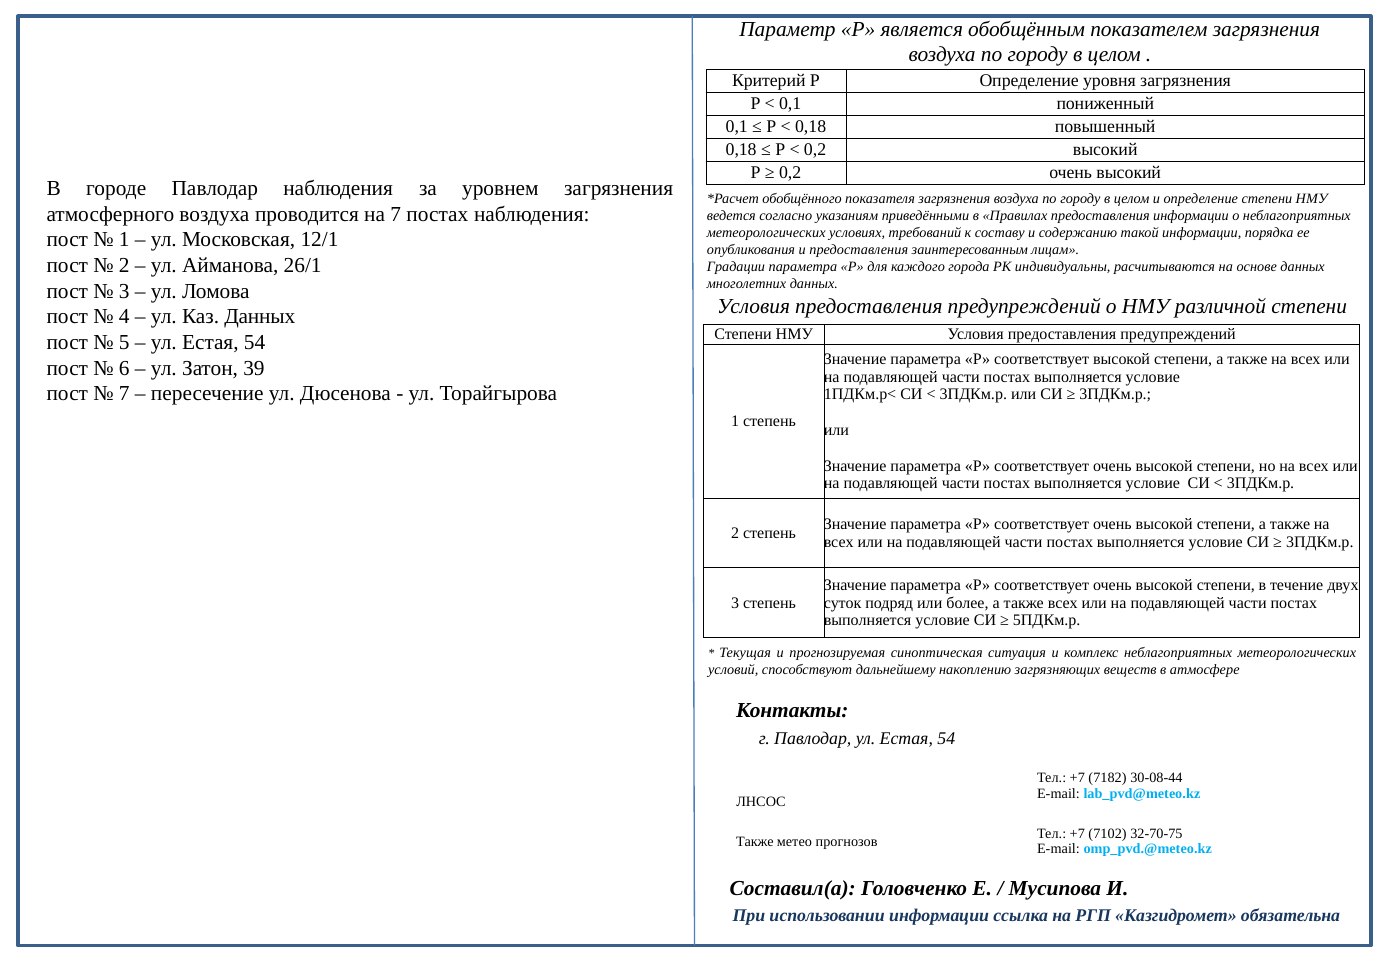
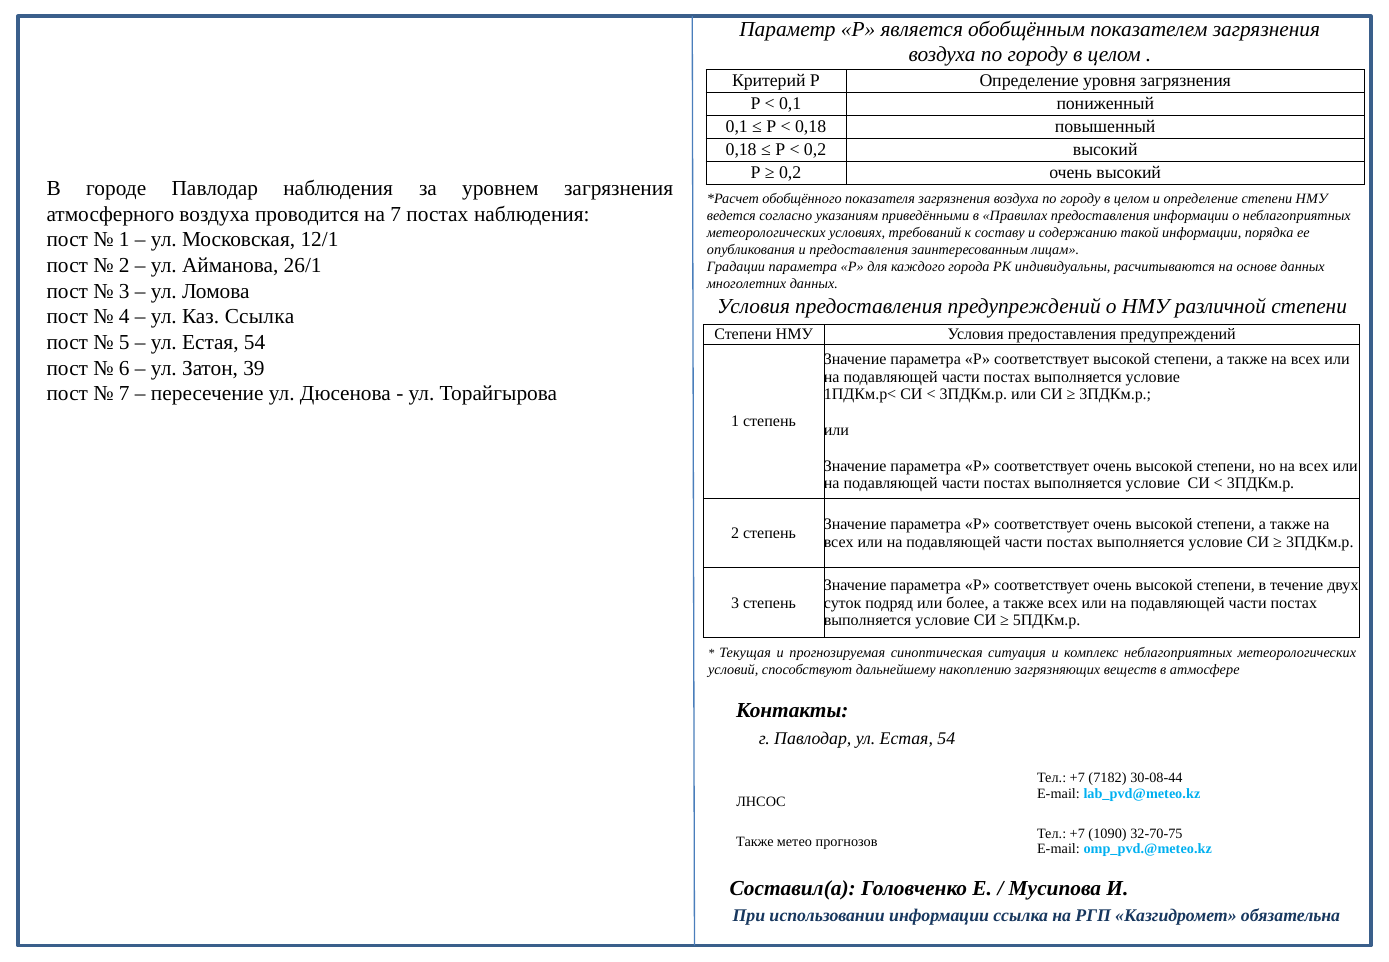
Каз Данных: Данных -> Ссылка
7102: 7102 -> 1090
